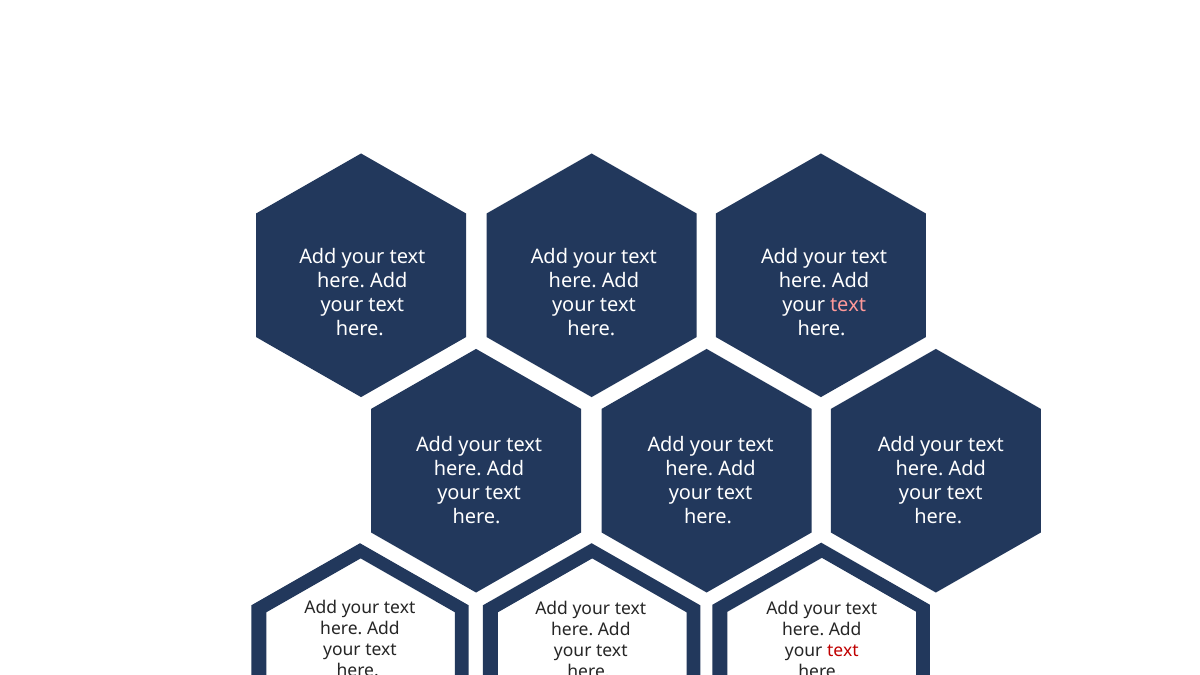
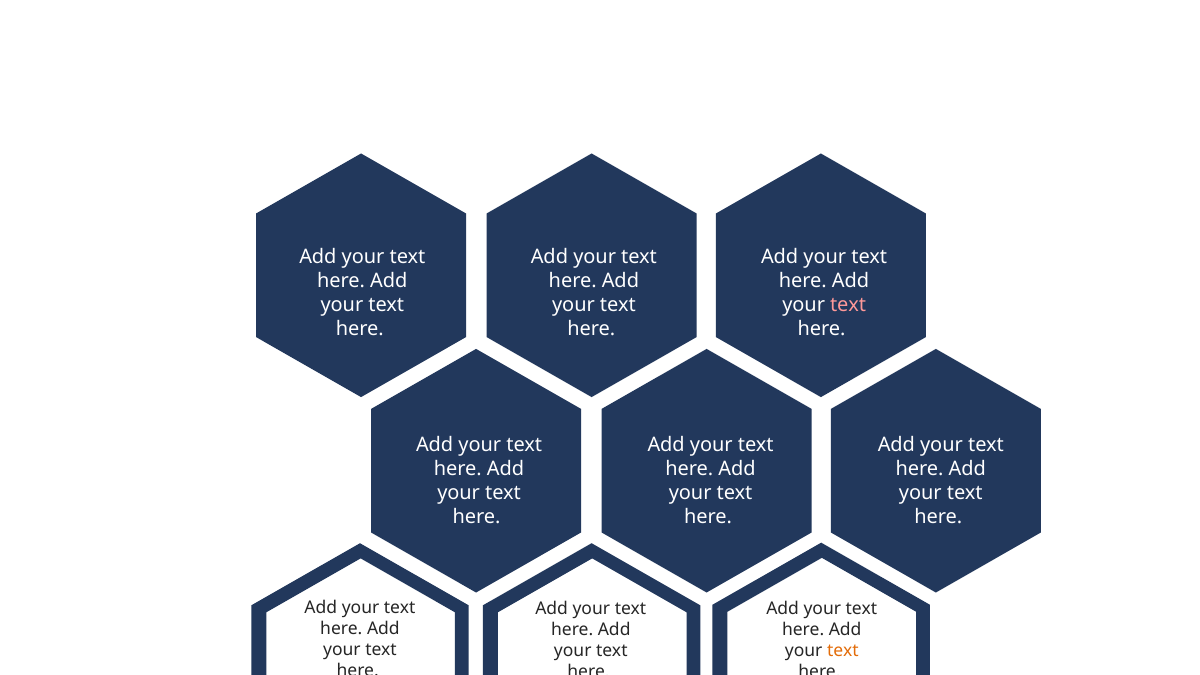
text at (843, 650) colour: red -> orange
